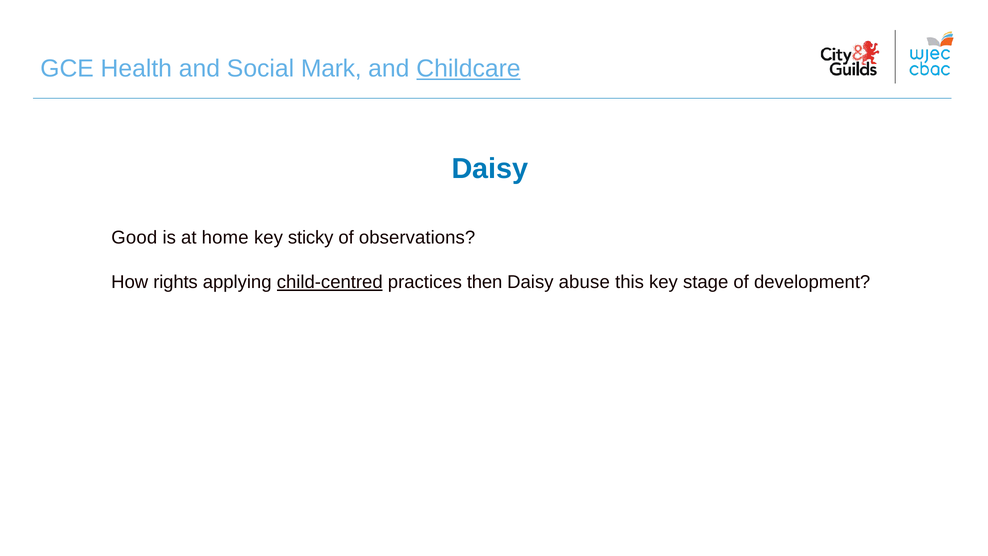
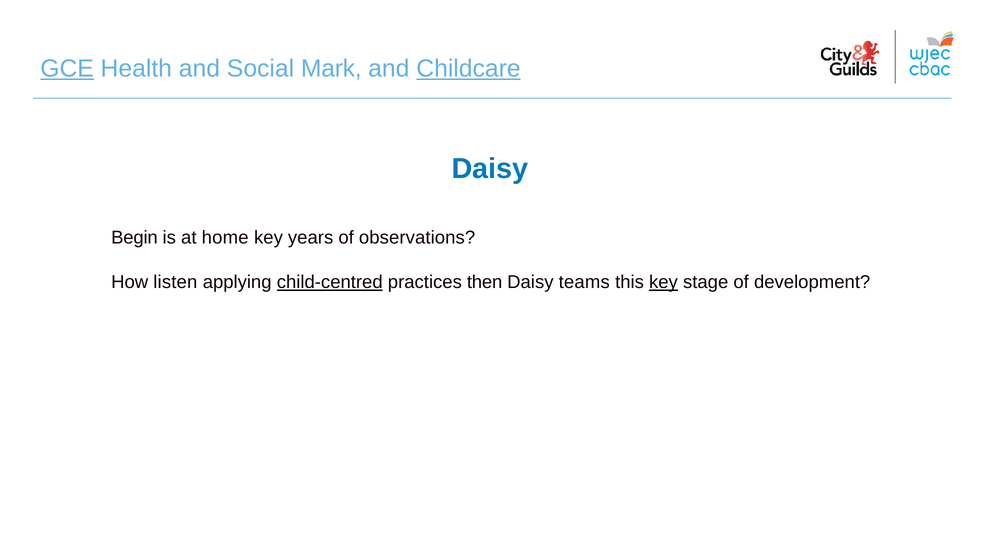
GCE underline: none -> present
Good: Good -> Begin
sticky: sticky -> years
rights: rights -> listen
abuse: abuse -> teams
key at (663, 282) underline: none -> present
